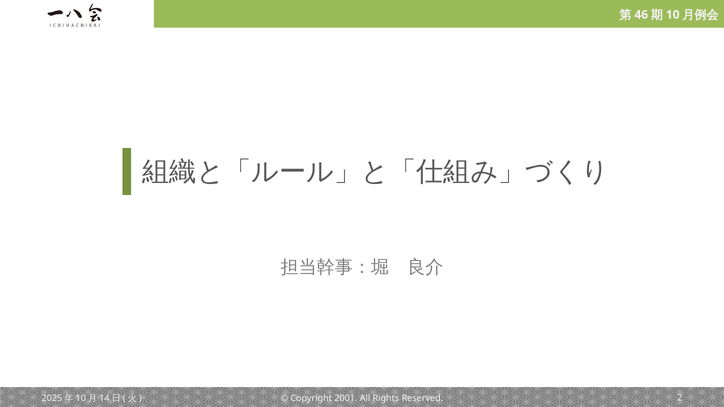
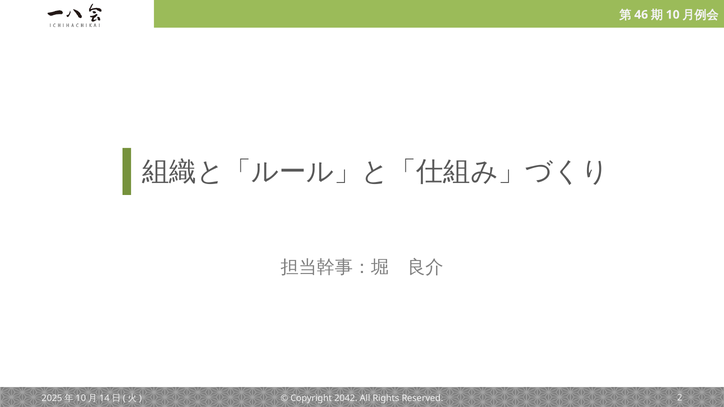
2001: 2001 -> 2042
